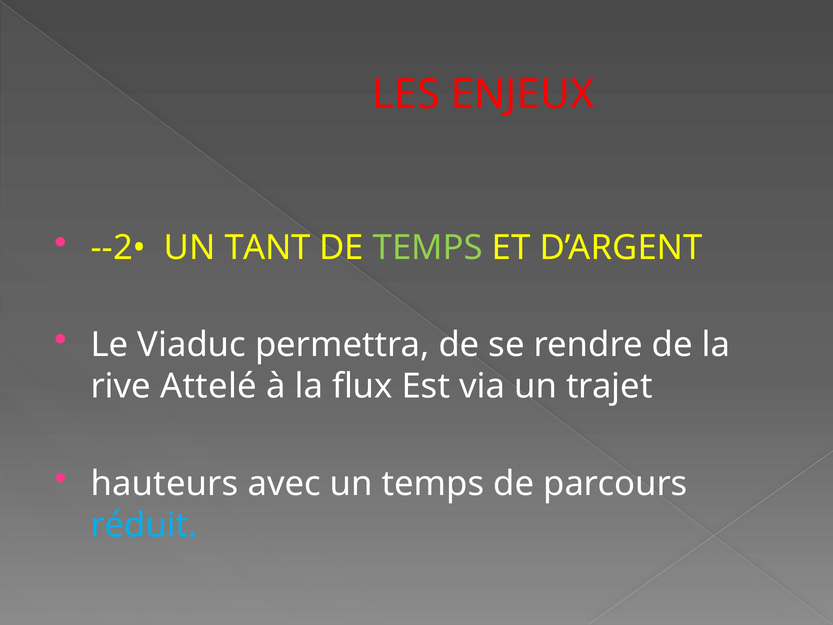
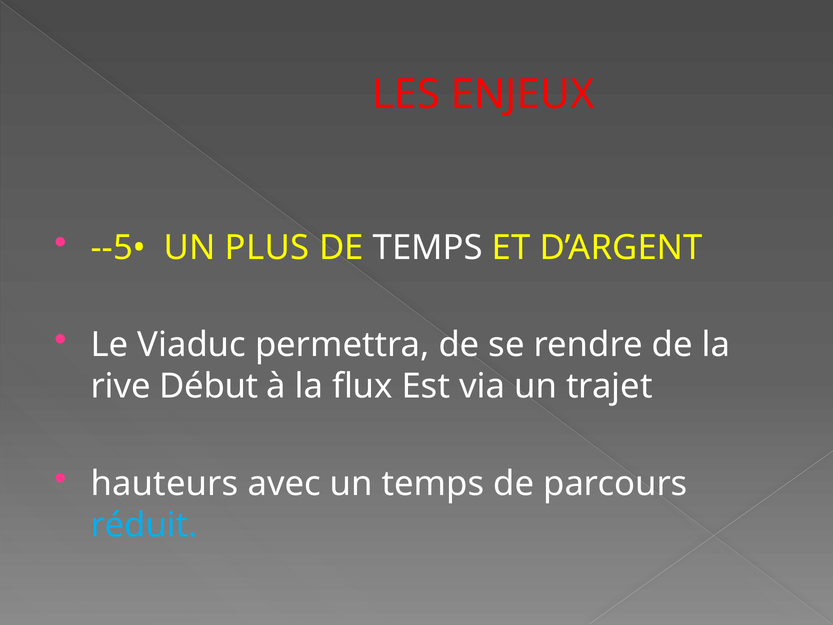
--2•: --2• -> --5•
TANT: TANT -> PLUS
TEMPS at (428, 247) colour: light green -> white
Attelé: Attelé -> Début
